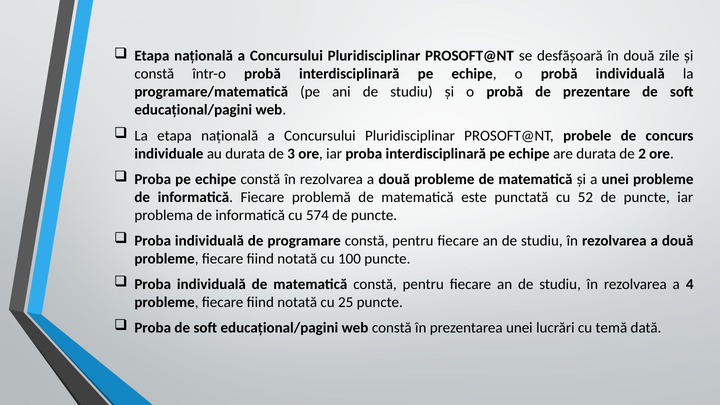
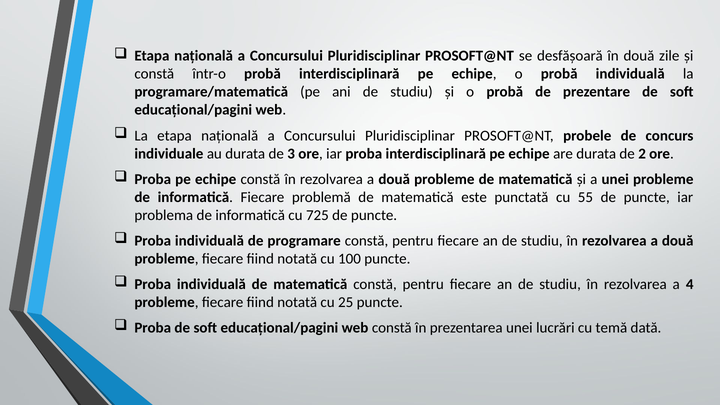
52: 52 -> 55
574: 574 -> 725
